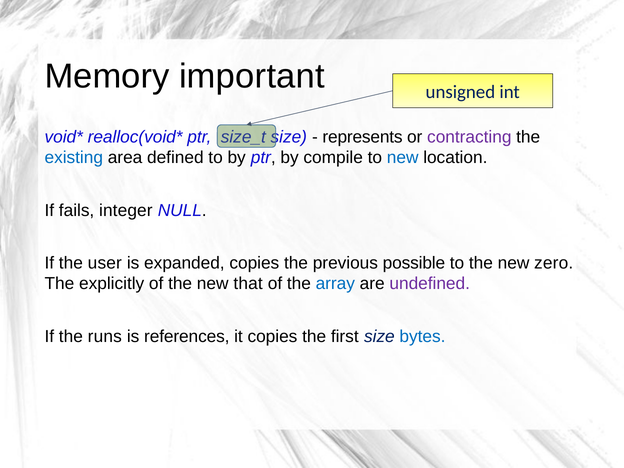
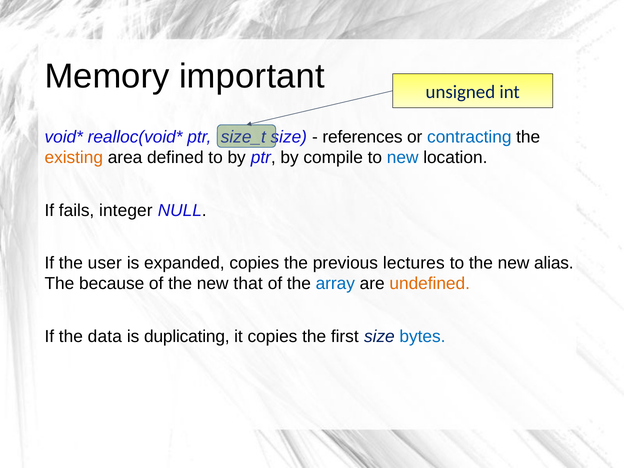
represents: represents -> references
contracting colour: purple -> blue
existing colour: blue -> orange
possible: possible -> lectures
zero: zero -> alias
explicitly: explicitly -> because
undefined colour: purple -> orange
runs: runs -> data
references: references -> duplicating
